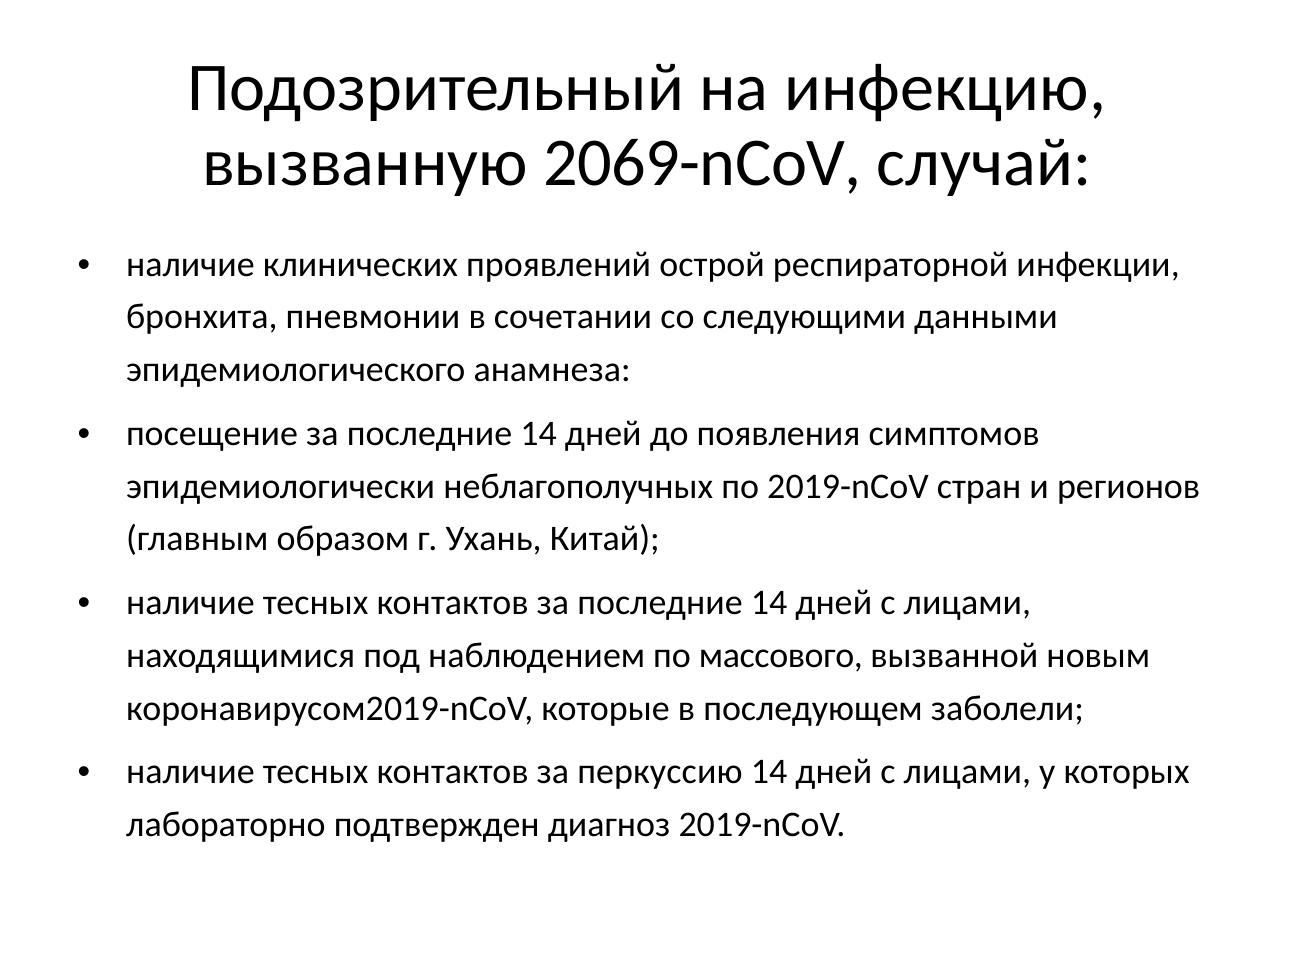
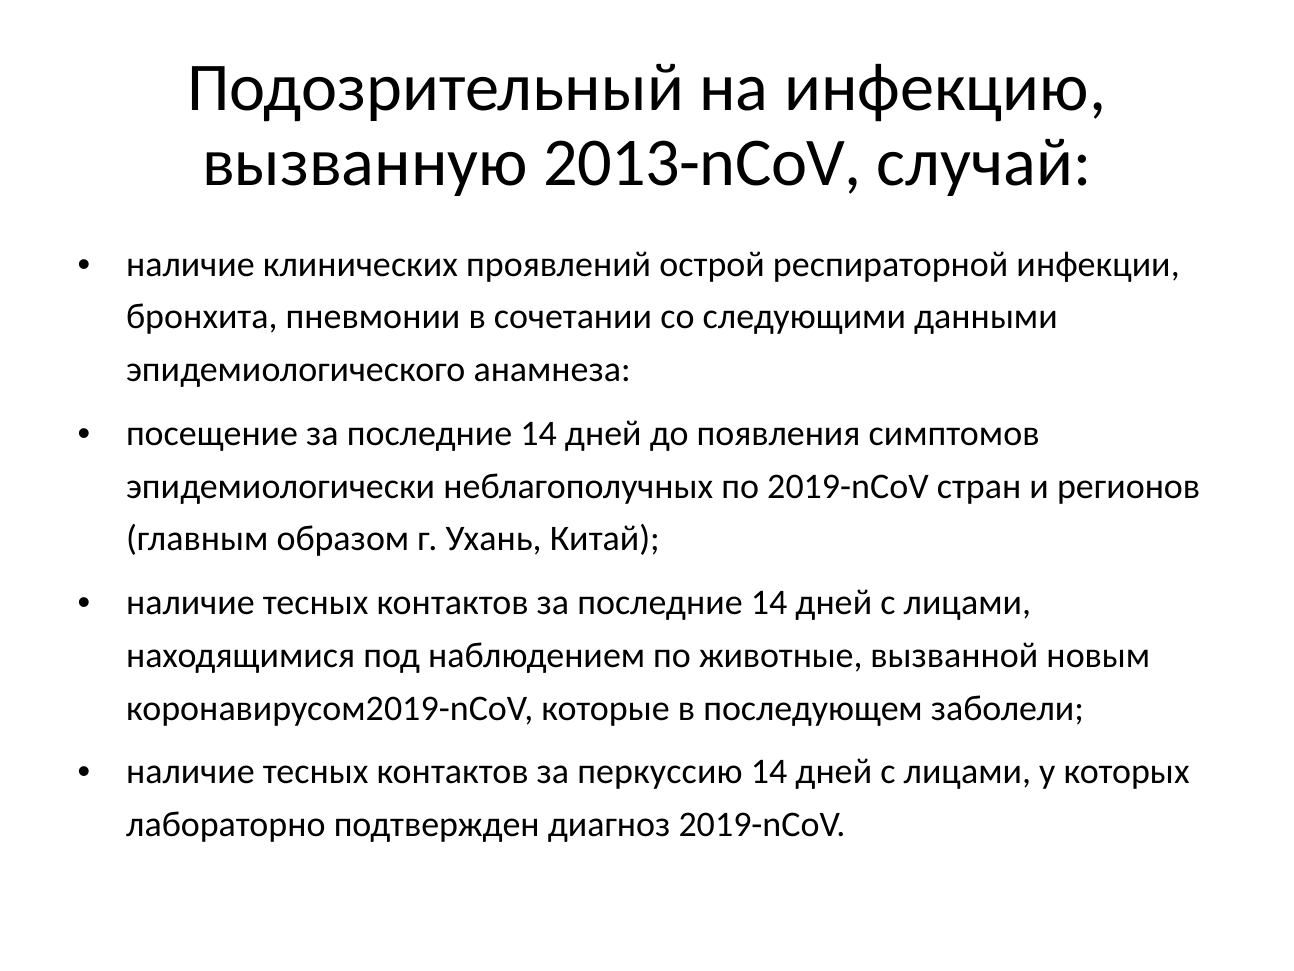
2069-nCoV: 2069-nCoV -> 2013-nCoV
массового: массового -> животные
